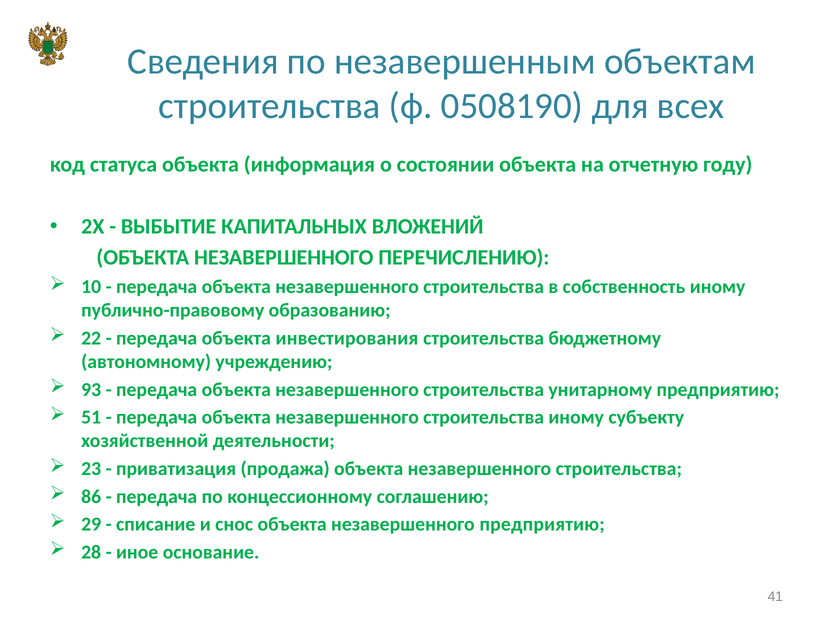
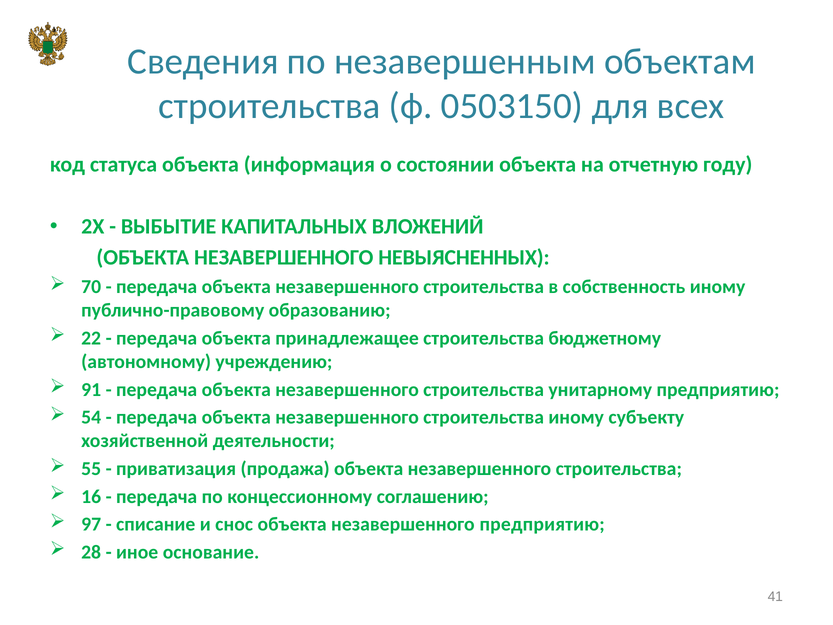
0508190: 0508190 -> 0503150
ПЕРЕЧИСЛЕНИЮ: ПЕРЕЧИСЛЕНИЮ -> НЕВЫЯСНЕННЫХ
10: 10 -> 70
инвестирования: инвестирования -> принадлежащее
93: 93 -> 91
51: 51 -> 54
23: 23 -> 55
86: 86 -> 16
29: 29 -> 97
